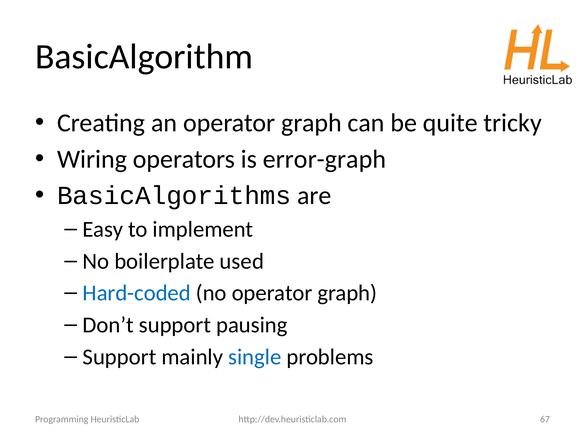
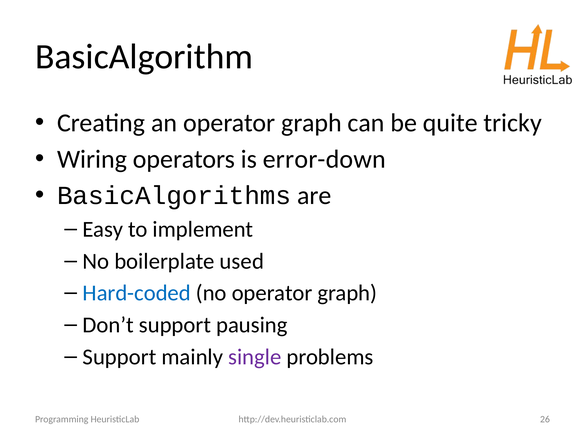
error-graph: error-graph -> error-down
single colour: blue -> purple
67: 67 -> 26
